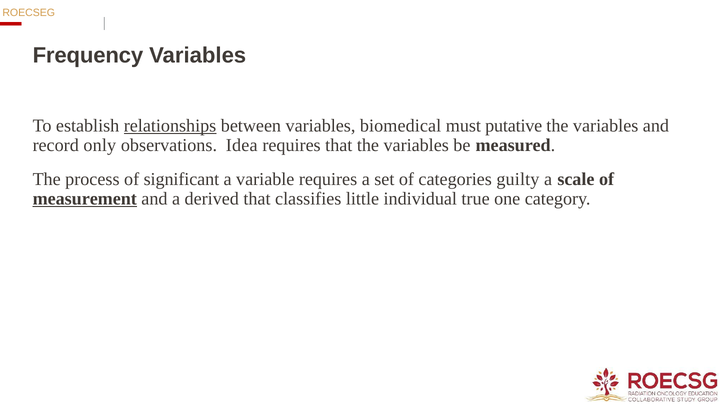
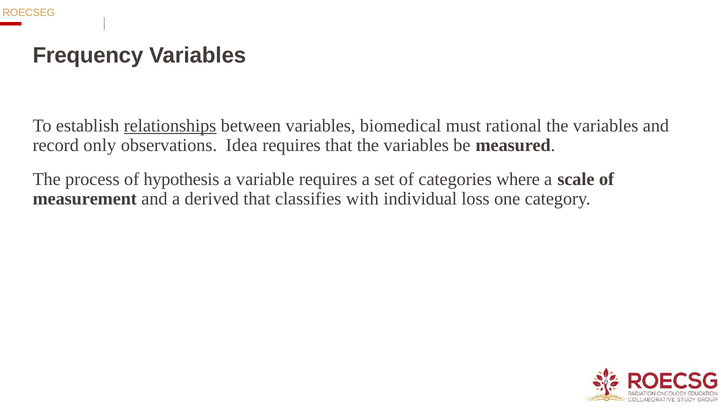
putative: putative -> rational
significant: significant -> hypothesis
guilty: guilty -> where
measurement underline: present -> none
little: little -> with
true: true -> loss
